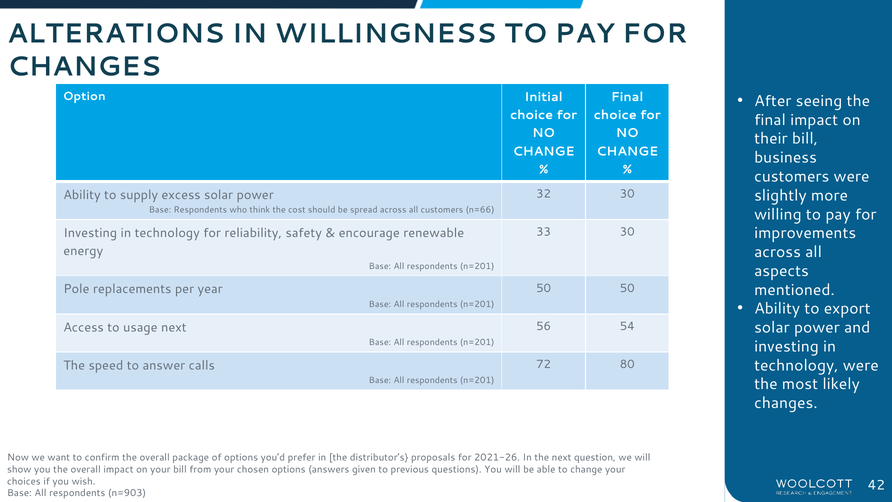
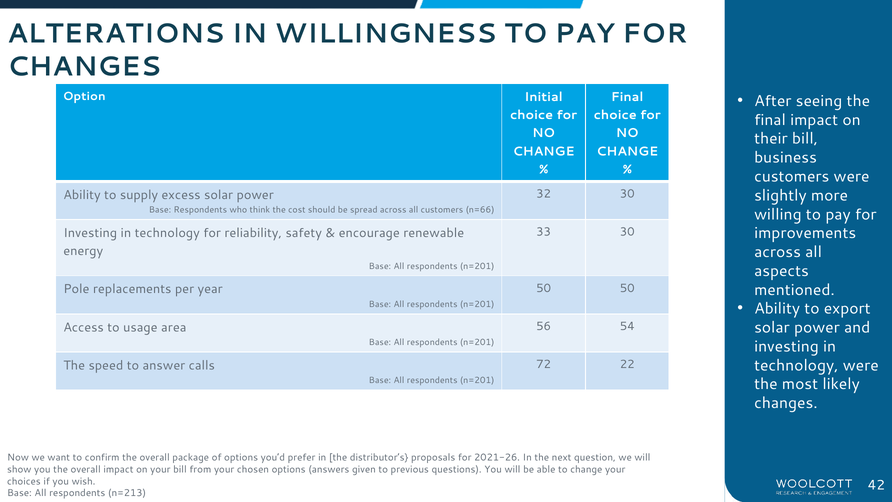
usage next: next -> area
80: 80 -> 22
n=903: n=903 -> n=213
